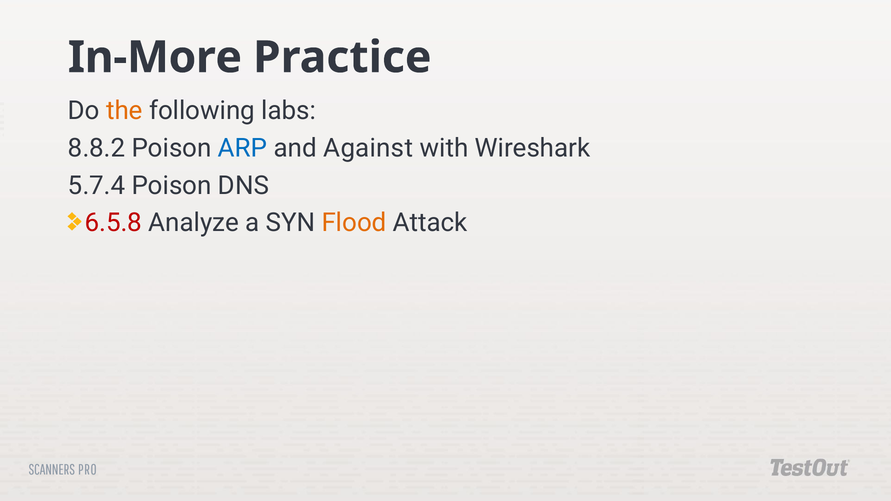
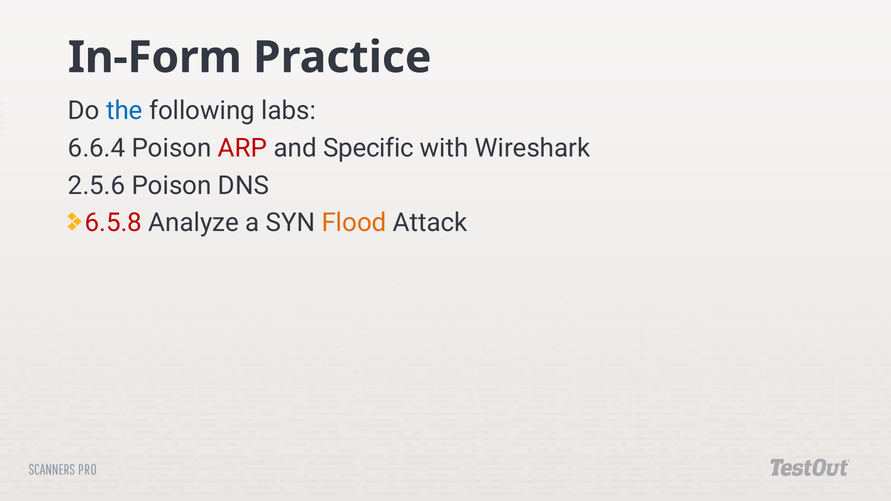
In-More: In-More -> In-Form
the colour: orange -> blue
8.8.2: 8.8.2 -> 6.6.4
ARP colour: blue -> red
Against: Against -> Specific
5.7.4: 5.7.4 -> 2.5.6
